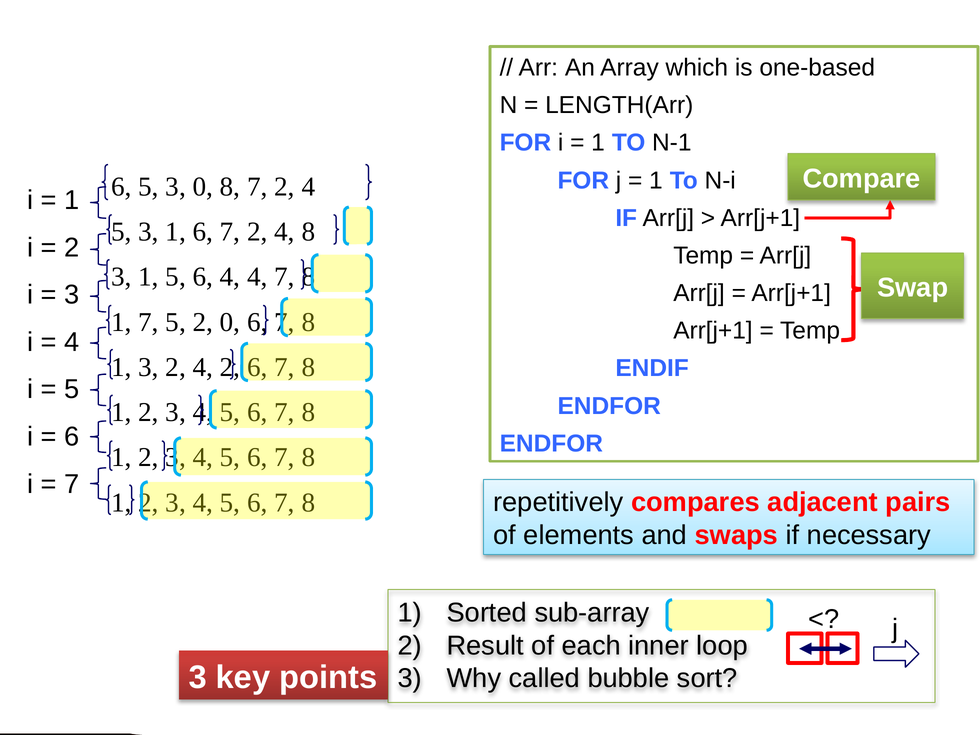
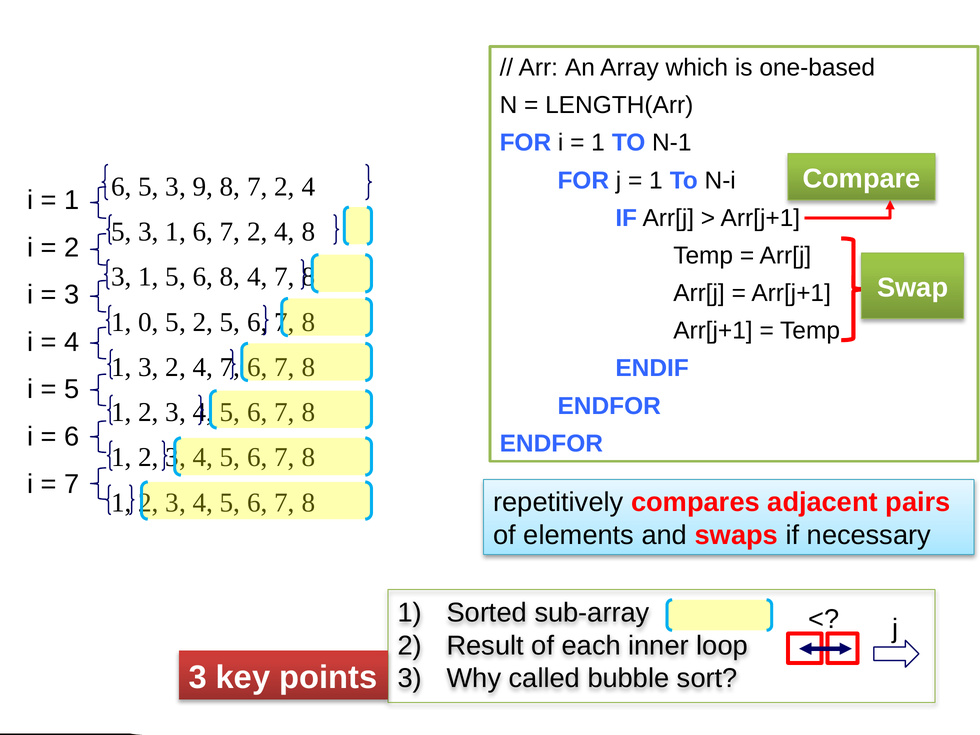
3 0: 0 -> 9
6 4: 4 -> 8
1 7: 7 -> 0
2 0: 0 -> 5
2 4 2: 2 -> 7
